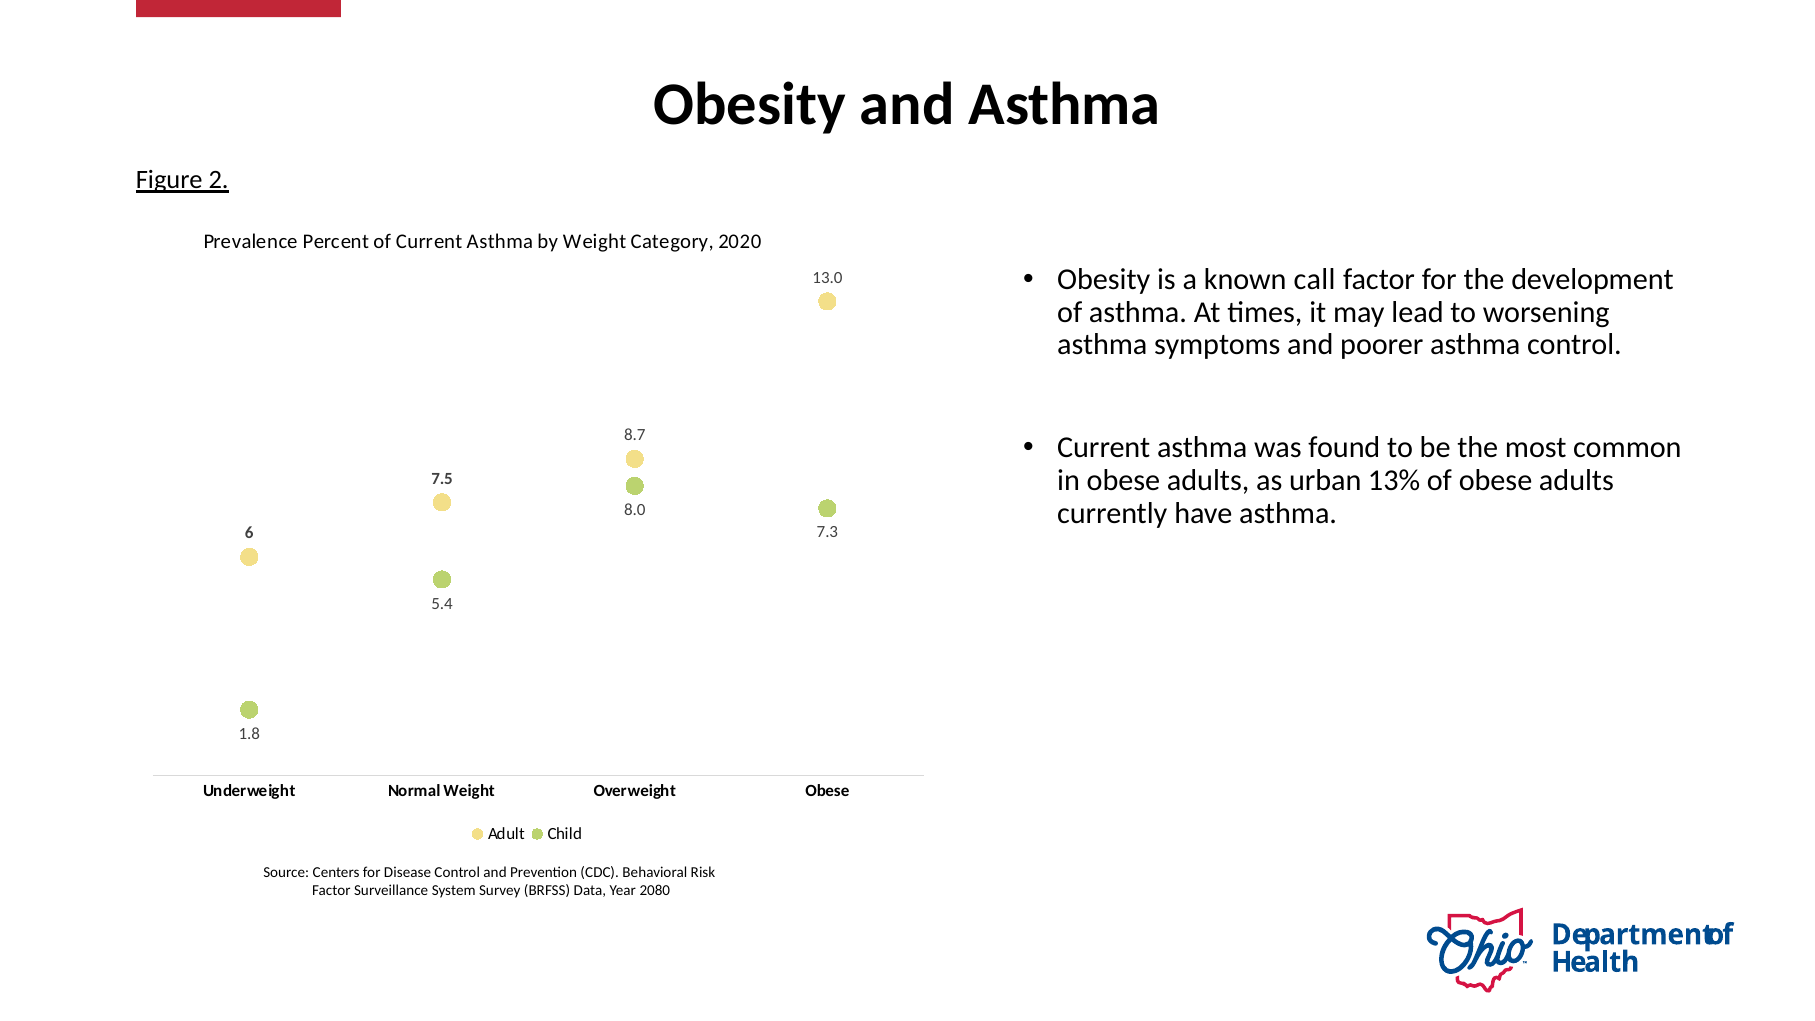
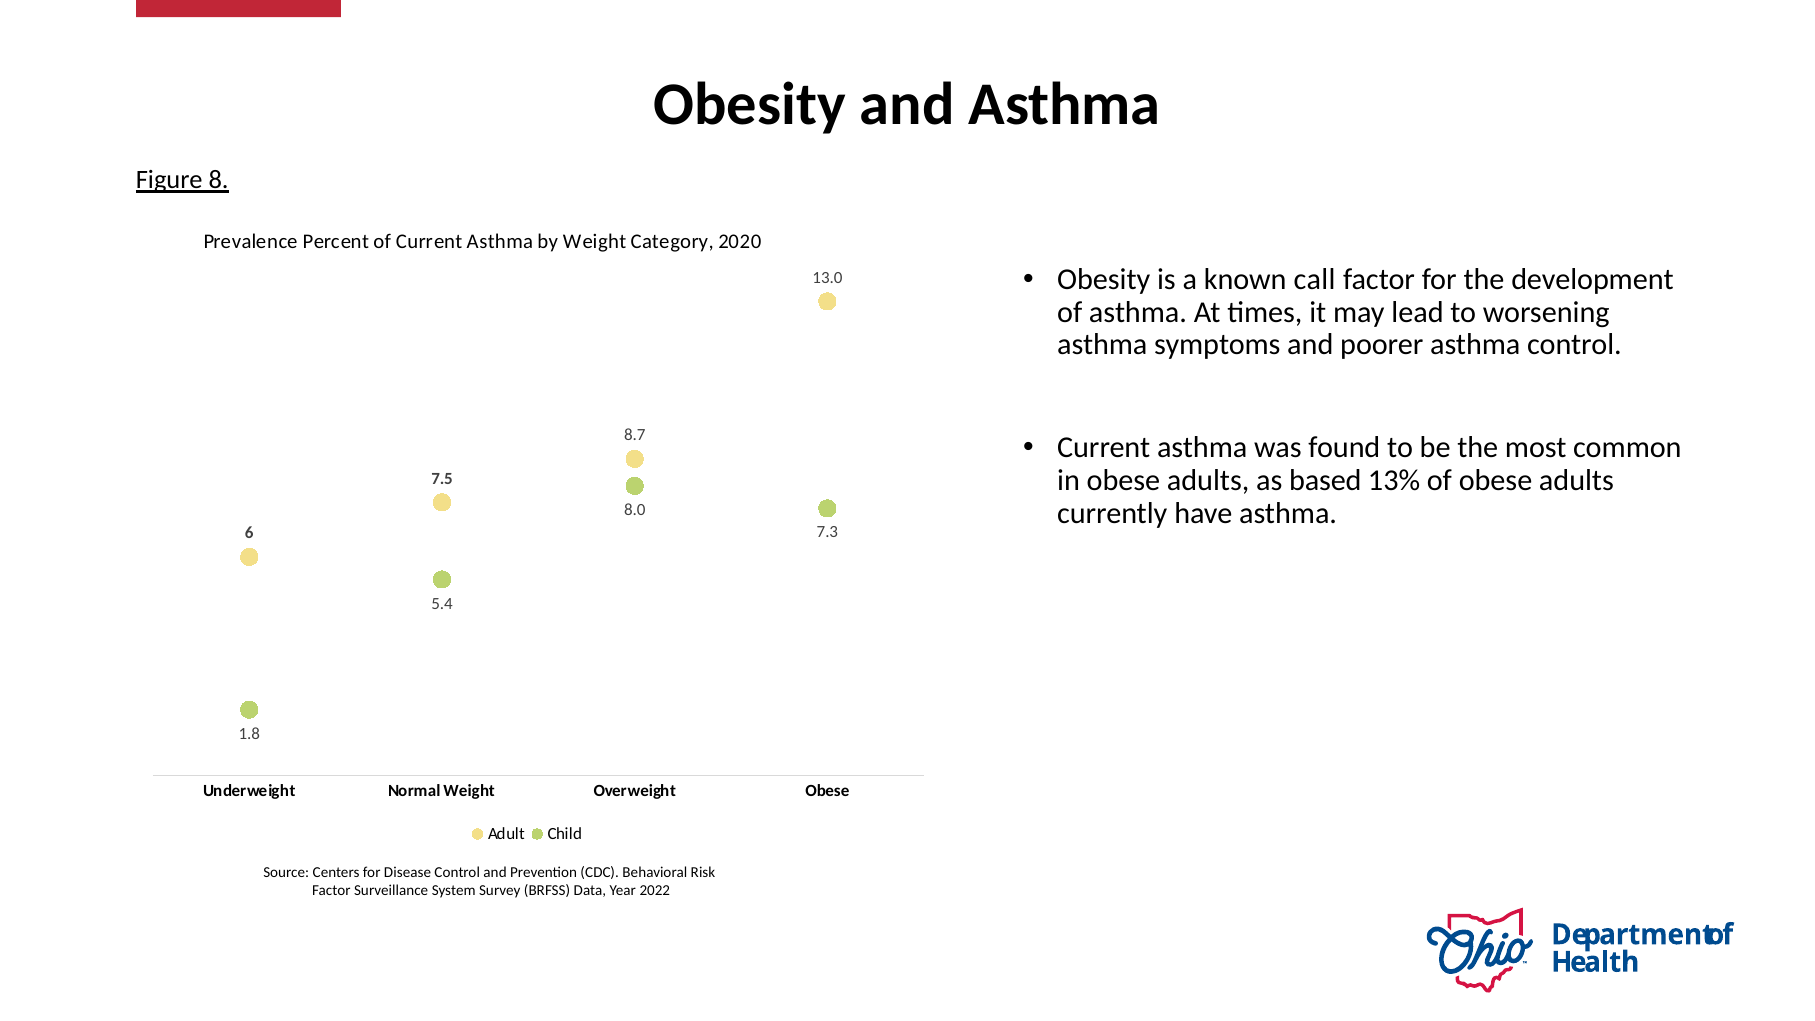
2: 2 -> 8
urban: urban -> based
2080: 2080 -> 2022
